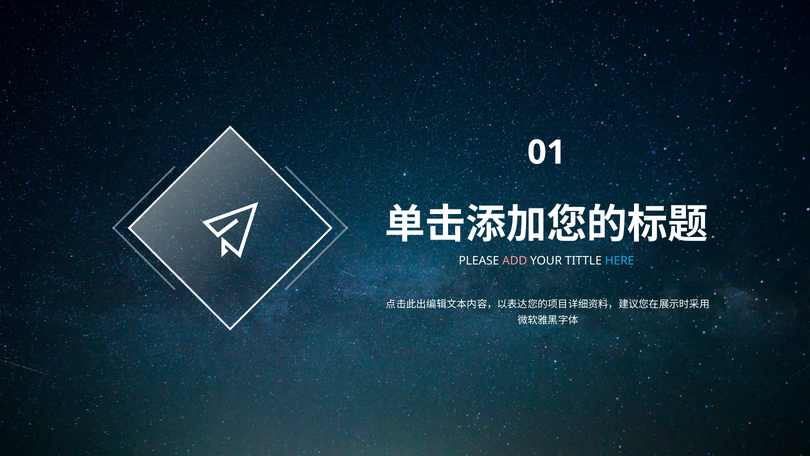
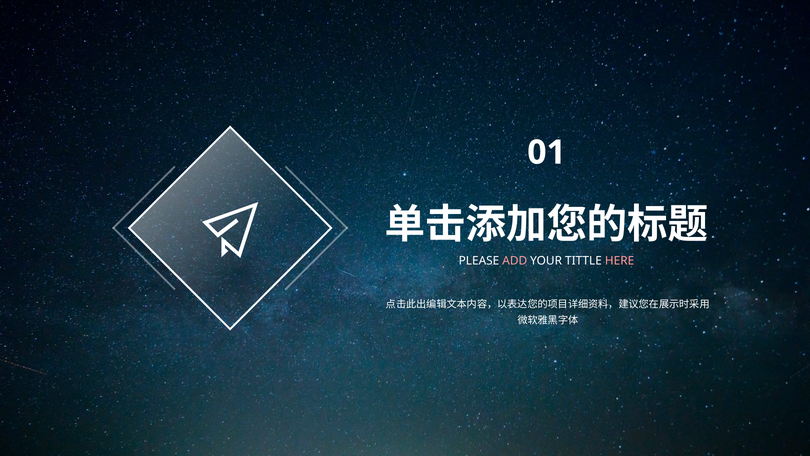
HERE colour: light blue -> pink
